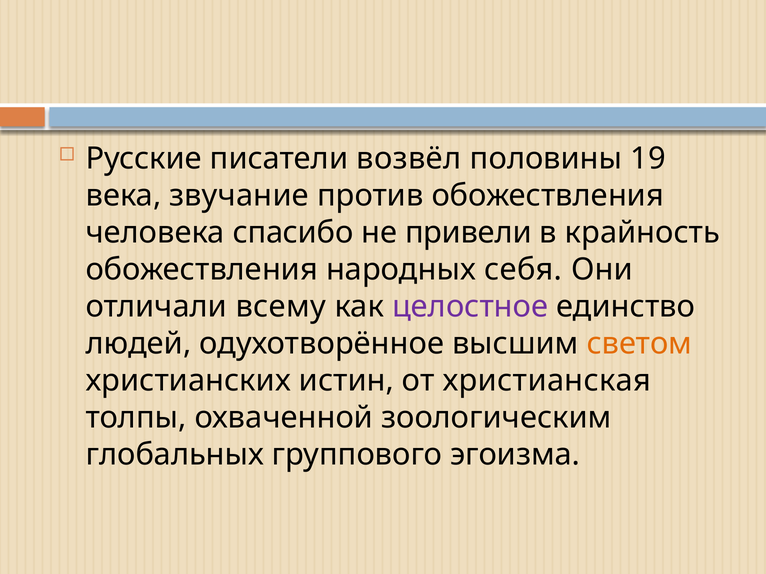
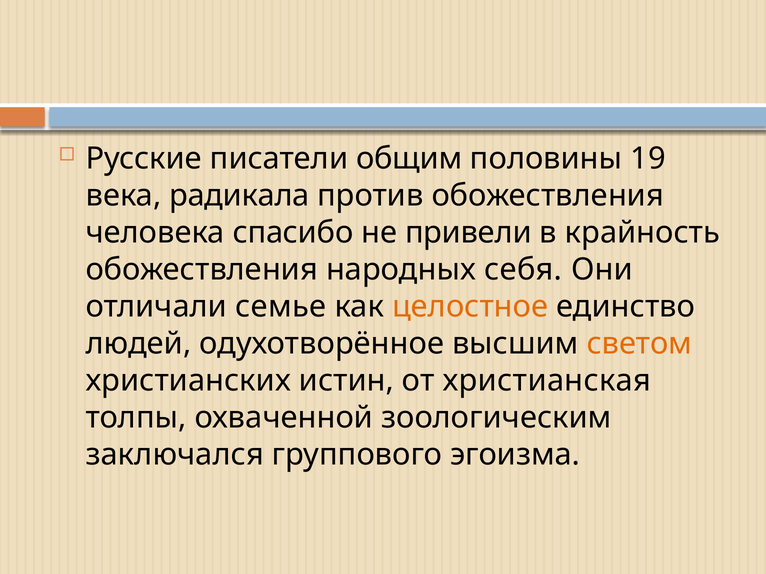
возвёл: возвёл -> общим
звучание: звучание -> радикала
всему: всему -> семье
целостное colour: purple -> orange
глобальных: глобальных -> заключался
